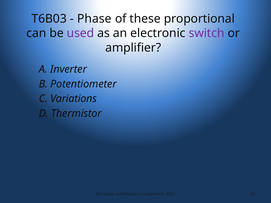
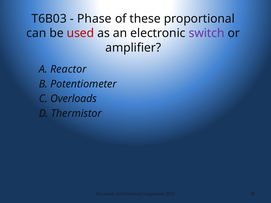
used colour: purple -> red
Inverter: Inverter -> Reactor
Variations: Variations -> Overloads
